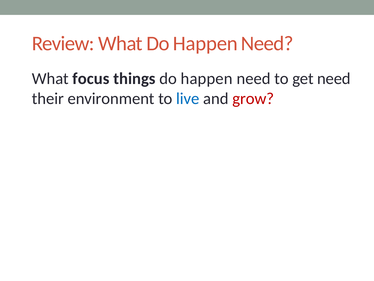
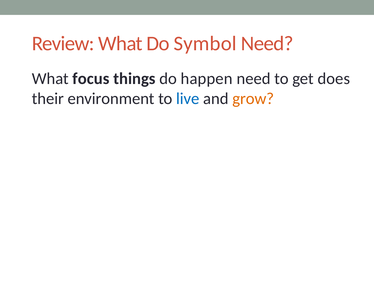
What Do Happen: Happen -> Symbol
get need: need -> does
grow colour: red -> orange
